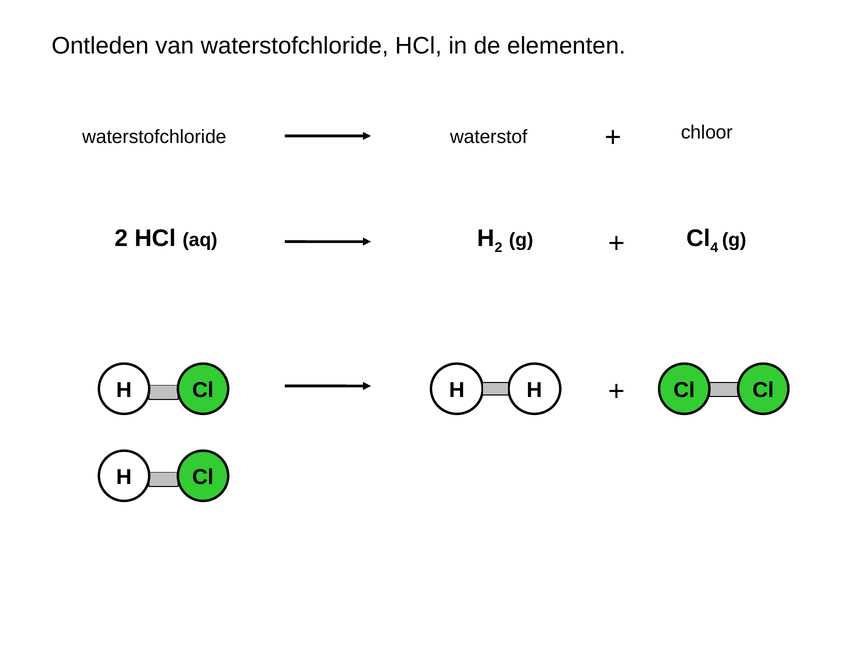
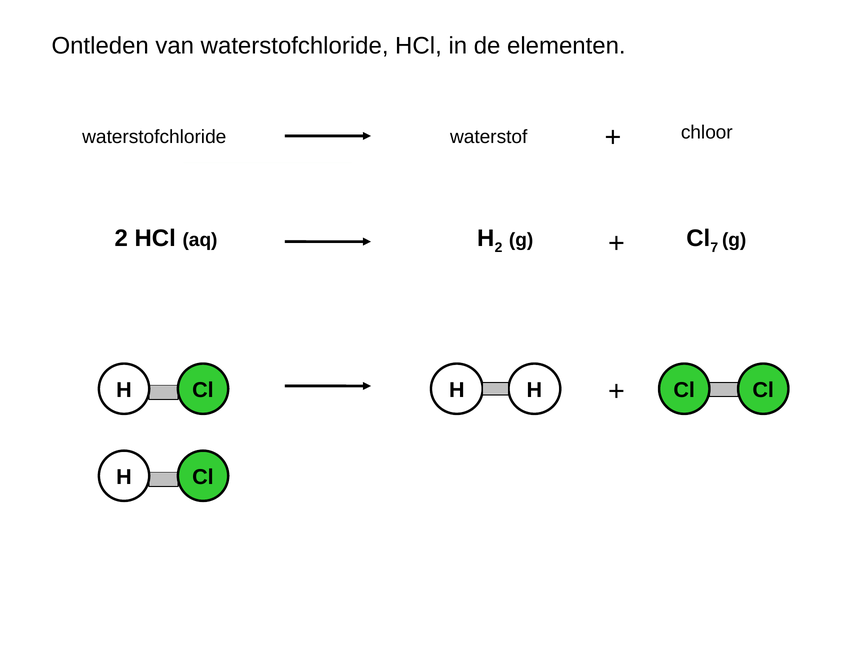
4: 4 -> 7
